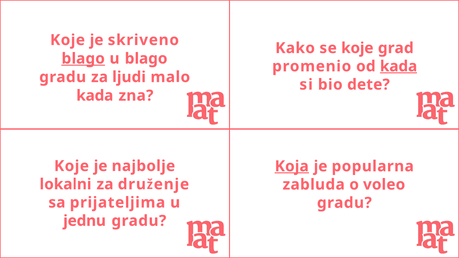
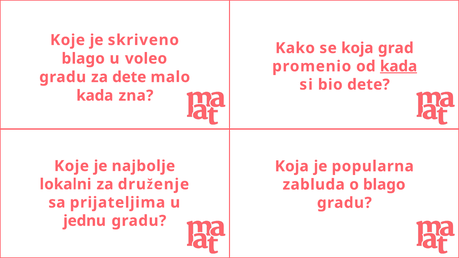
se koje: koje -> koja
blago at (83, 59) underline: present -> none
u blago: blago -> voleo
za ljudi: ljudi -> dete
Koja at (292, 166) underline: present -> none
o voleo: voleo -> blago
